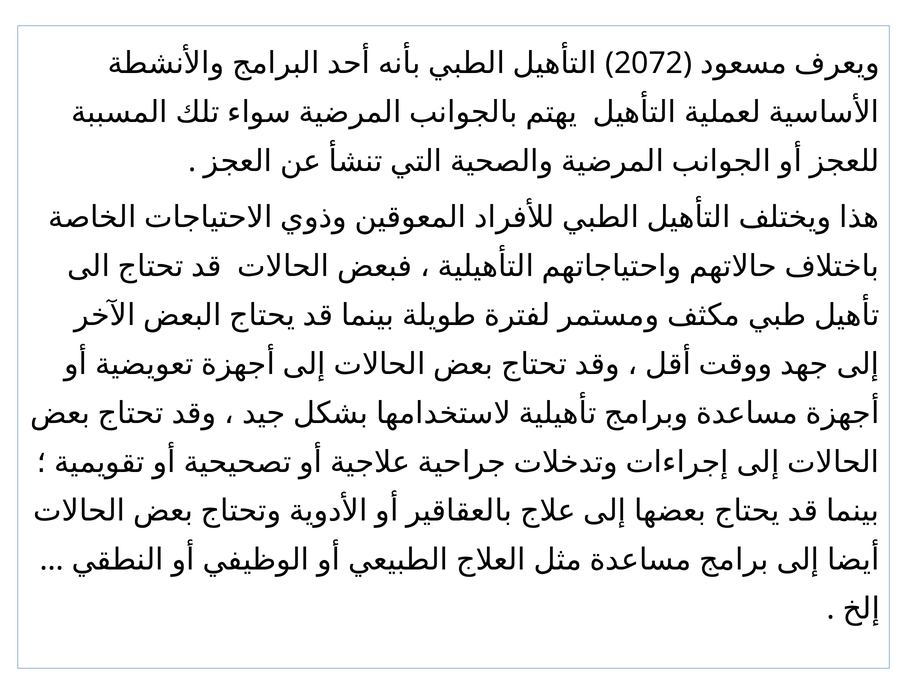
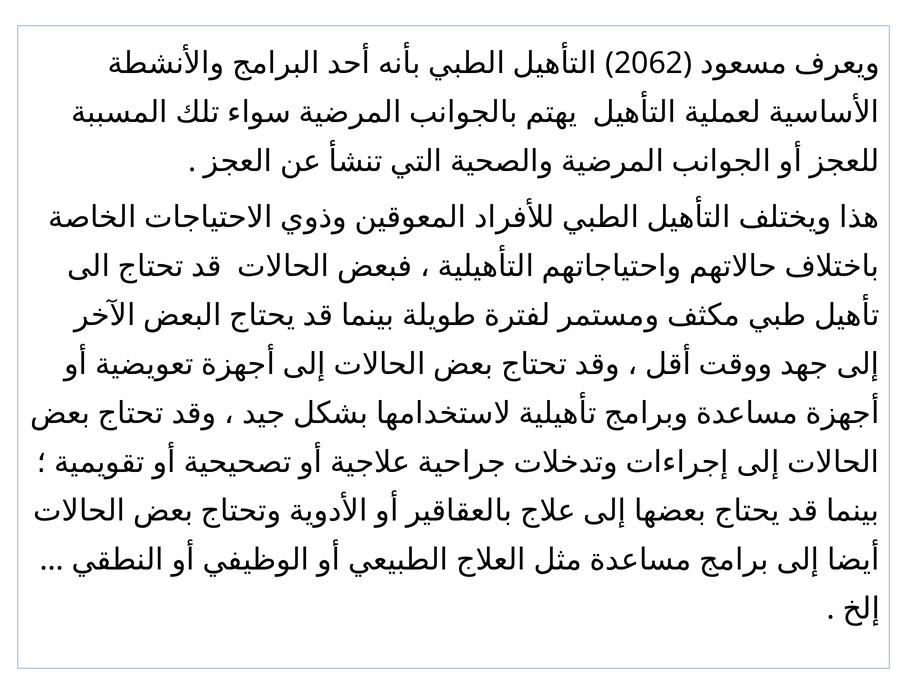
2072: 2072 -> 2062
